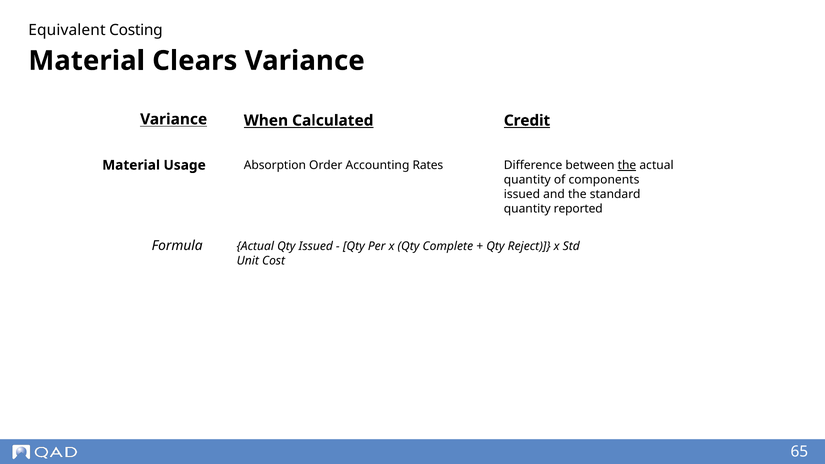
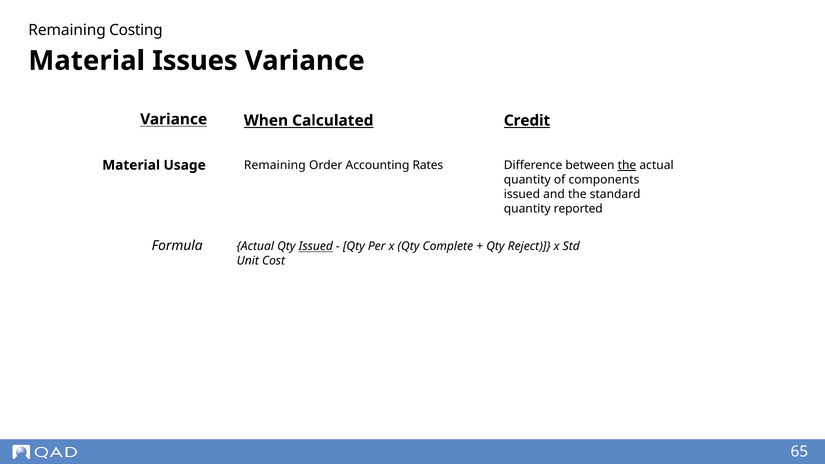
Equivalent at (67, 30): Equivalent -> Remaining
Clears: Clears -> Issues
Usage Absorption: Absorption -> Remaining
Issued at (316, 247) underline: none -> present
